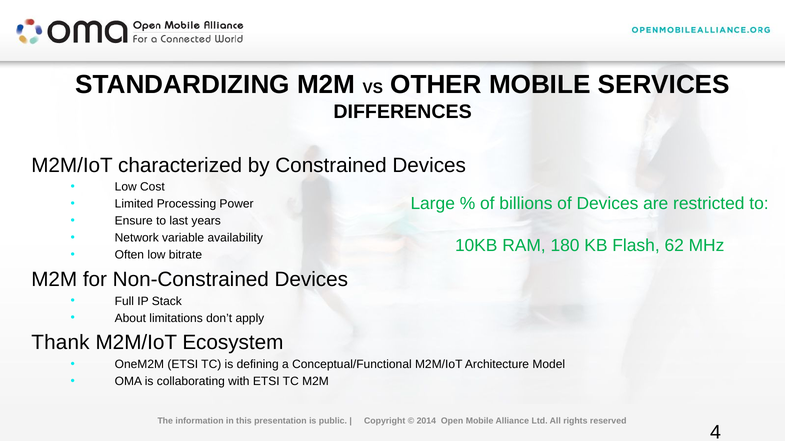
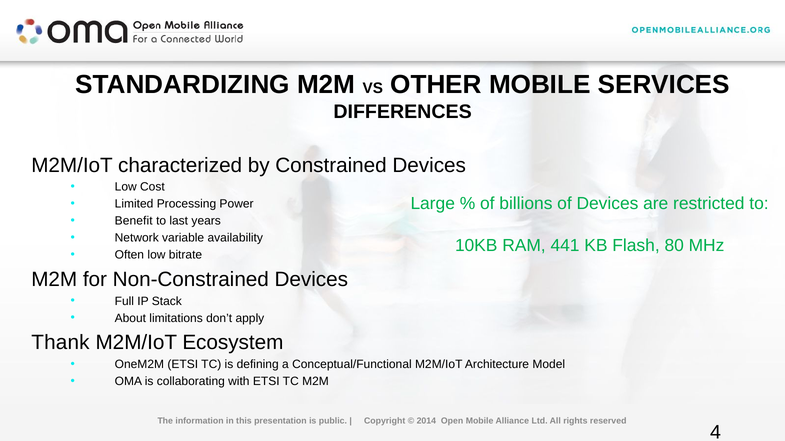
Ensure: Ensure -> Benefit
180: 180 -> 441
62: 62 -> 80
